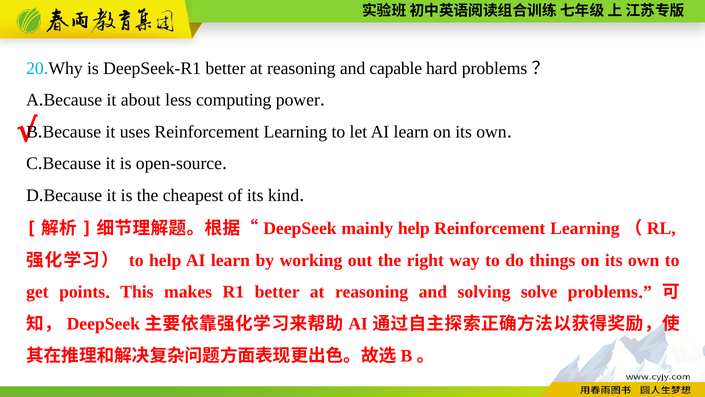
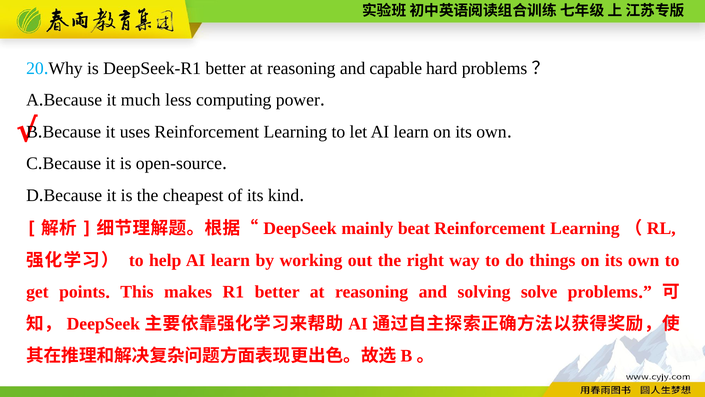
about: about -> much
mainly help: help -> beat
